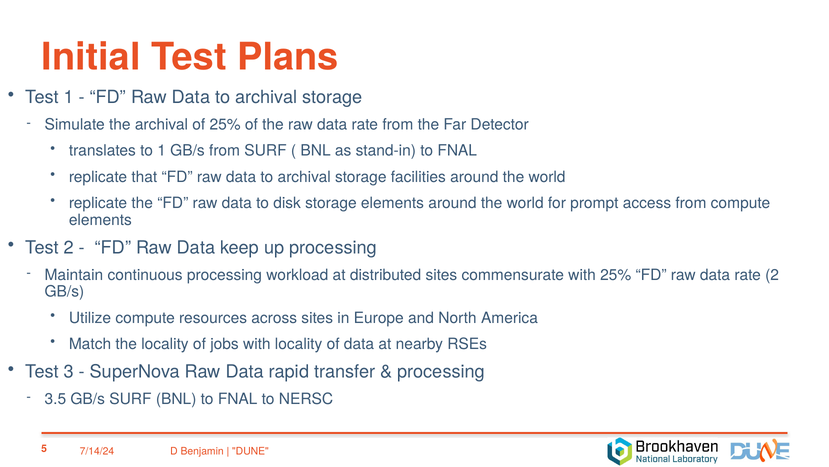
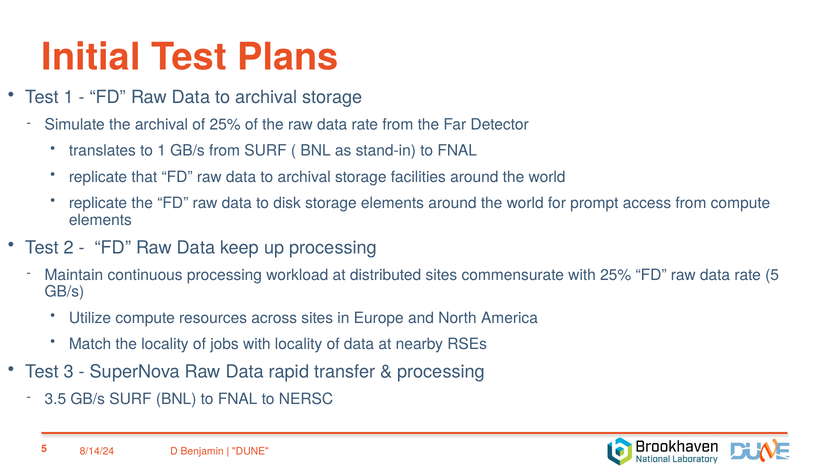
rate 2: 2 -> 5
7/14/24: 7/14/24 -> 8/14/24
